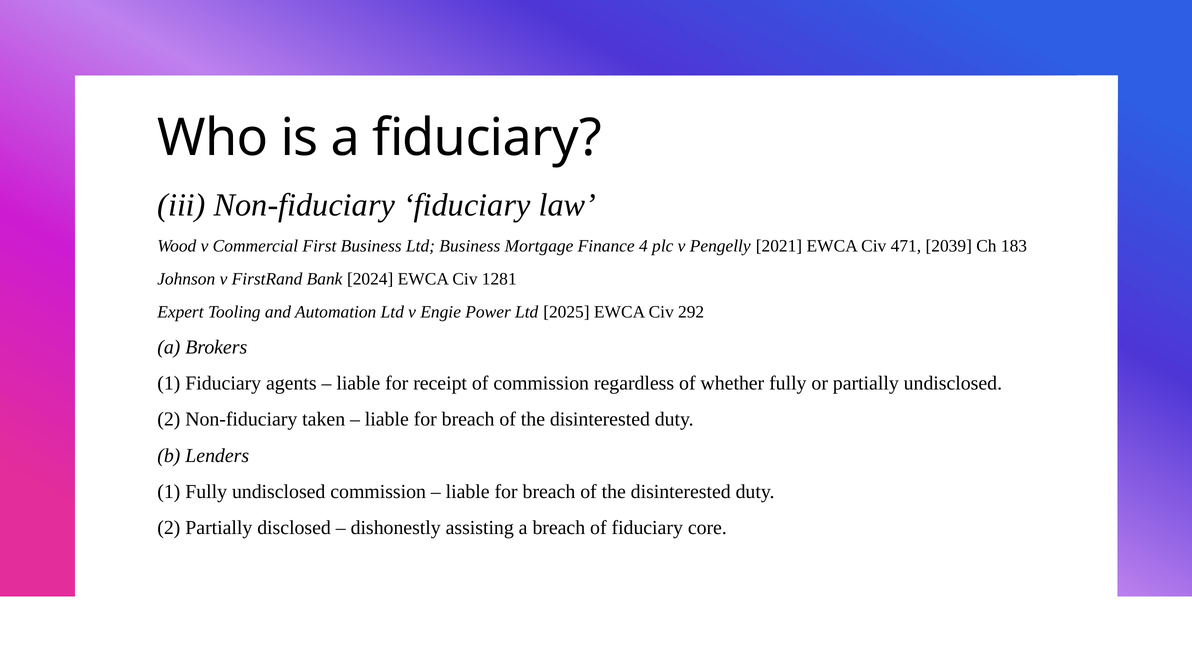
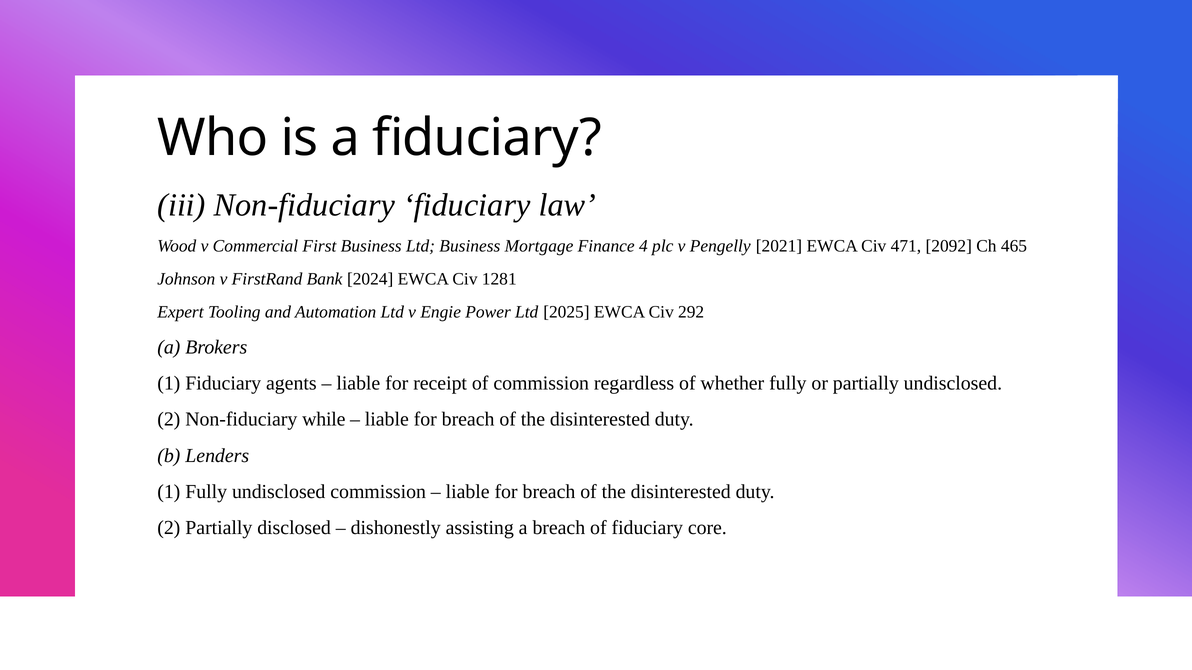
2039: 2039 -> 2092
183: 183 -> 465
taken: taken -> while
